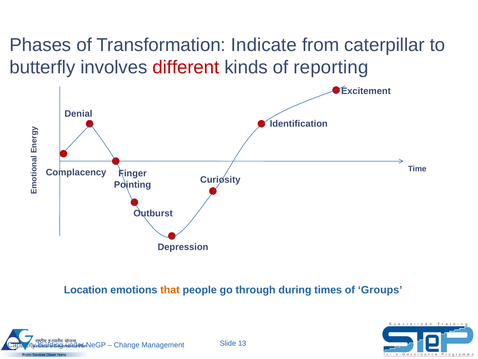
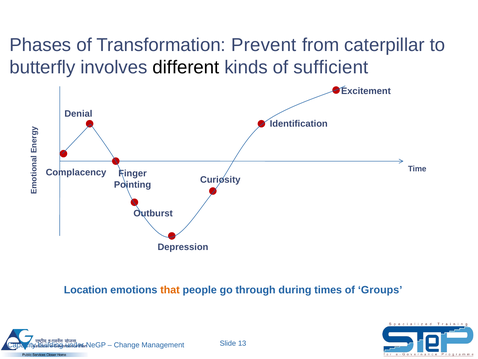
Indicate: Indicate -> Prevent
different colour: red -> black
reporting: reporting -> sufficient
